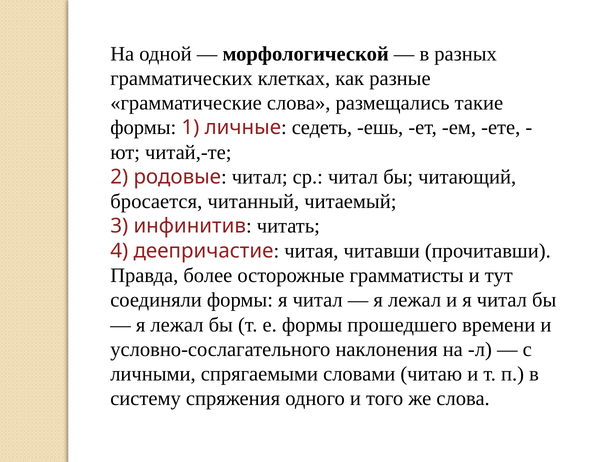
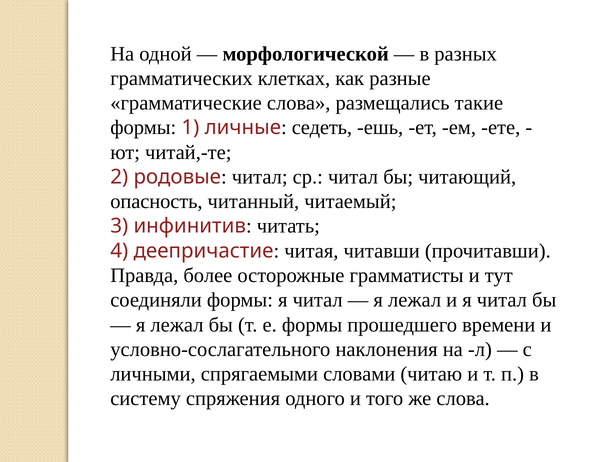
бросается: бросается -> опасность
